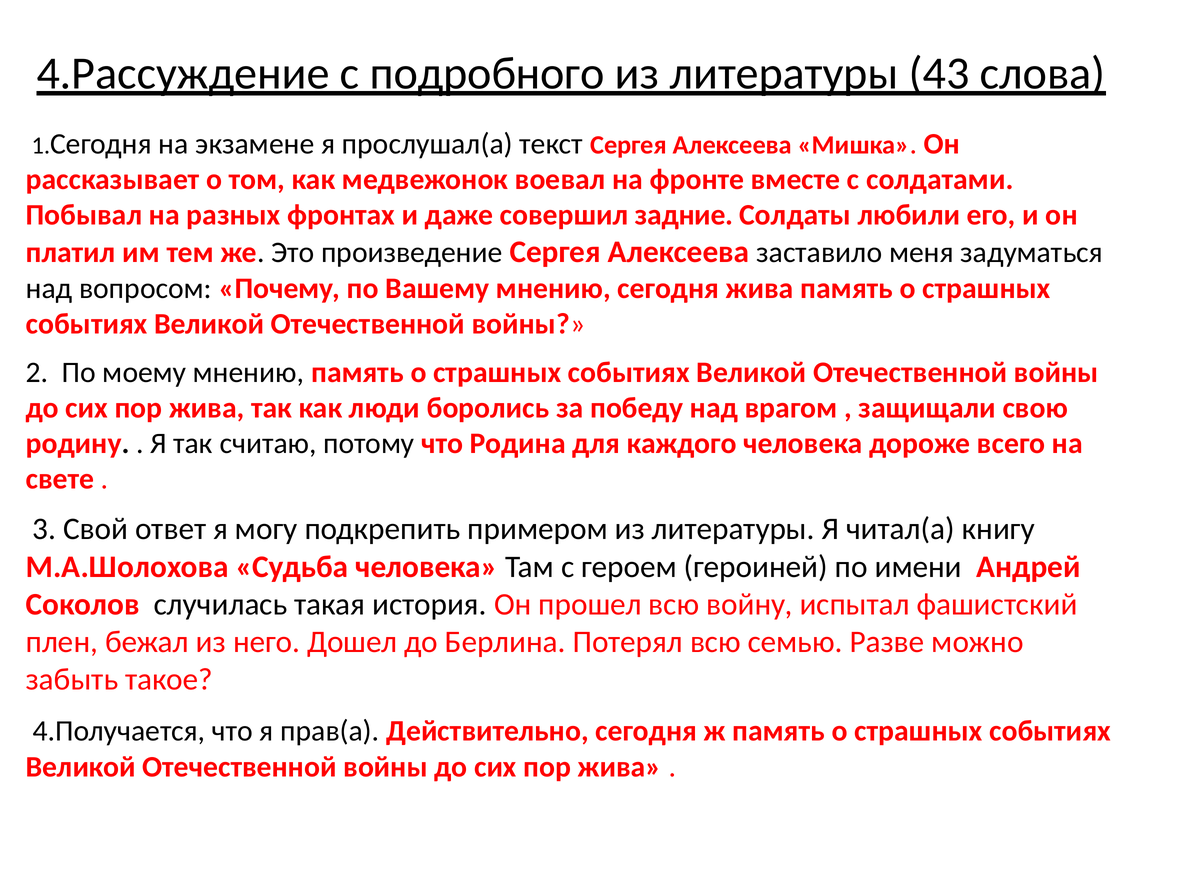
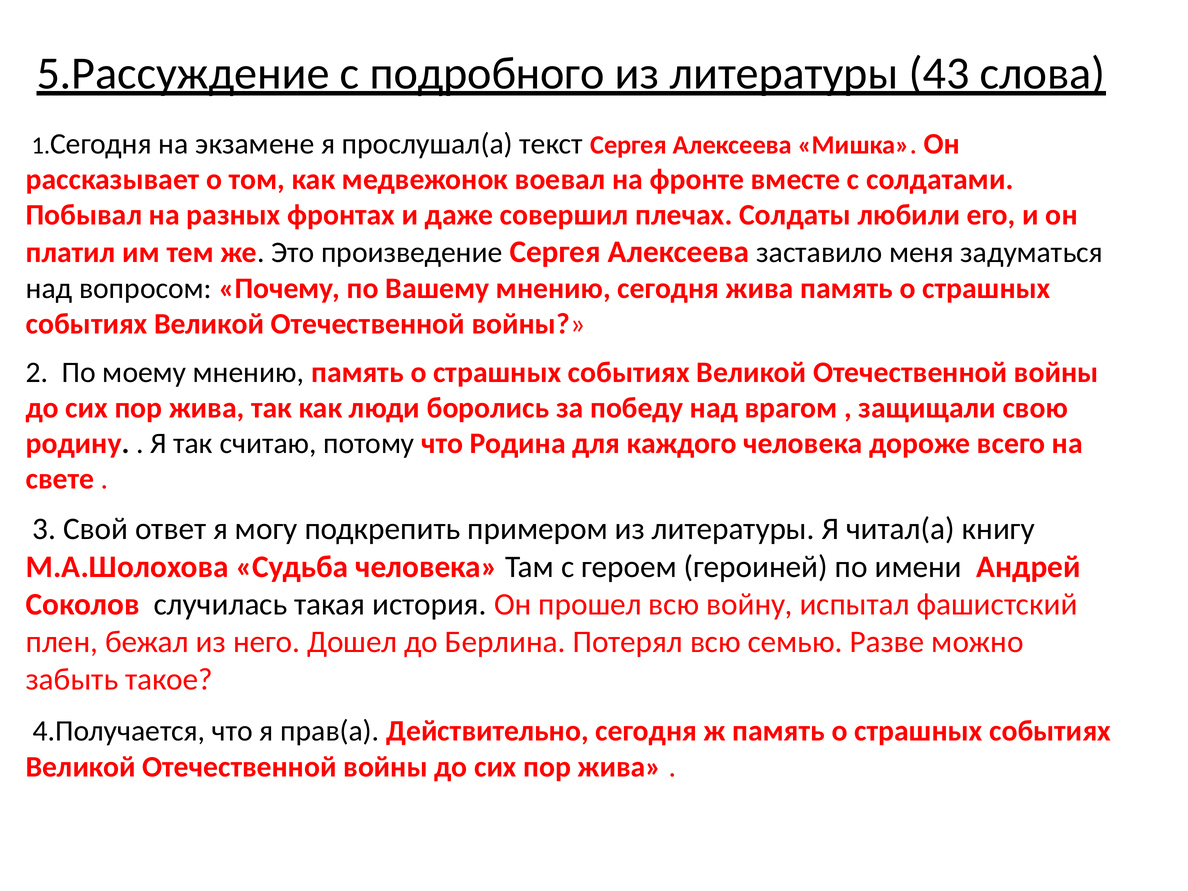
4.Рассуждение: 4.Рассуждение -> 5.Рассуждение
задние: задние -> плечах
